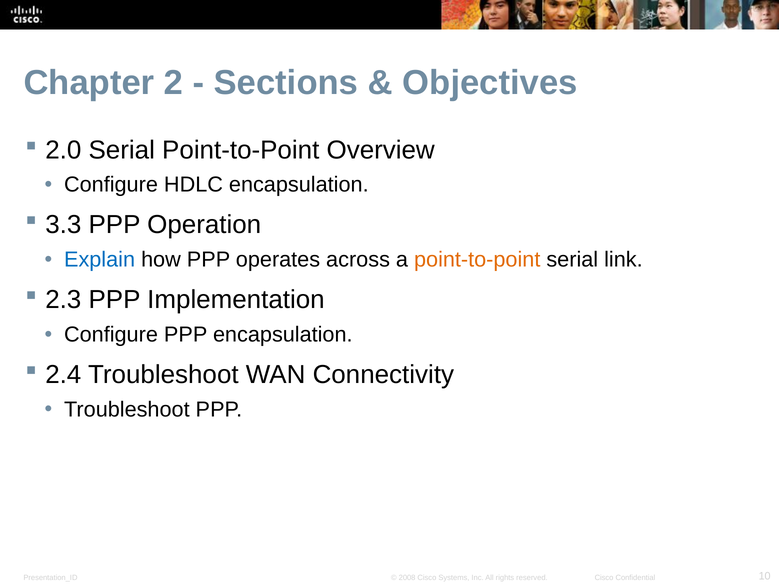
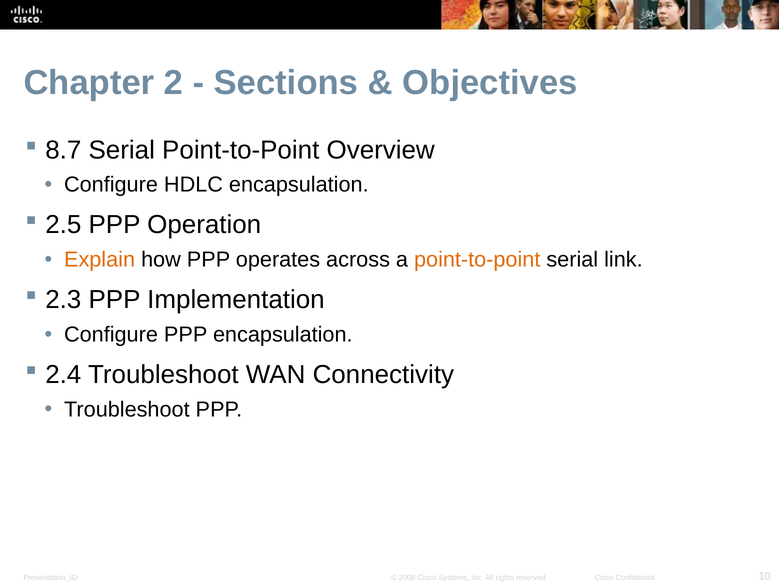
2.0: 2.0 -> 8.7
3.3: 3.3 -> 2.5
Explain colour: blue -> orange
